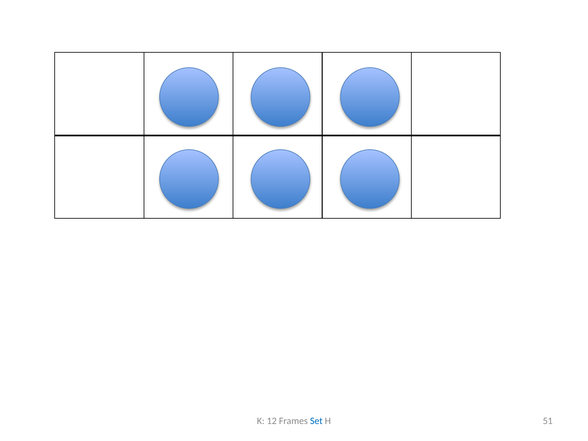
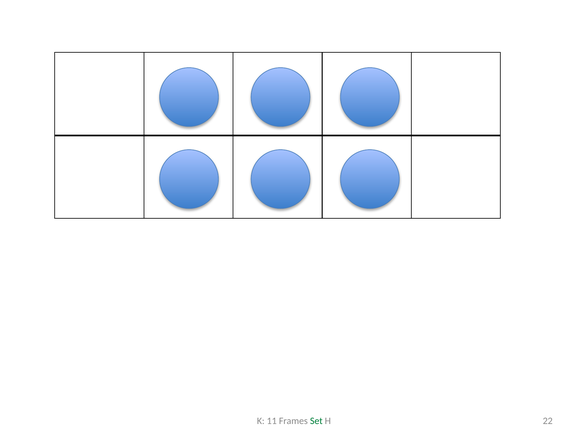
12: 12 -> 11
Set colour: blue -> green
51: 51 -> 22
